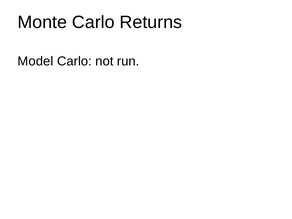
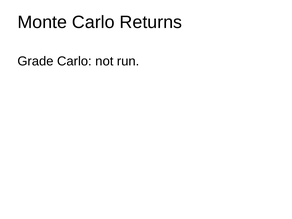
Model: Model -> Grade
